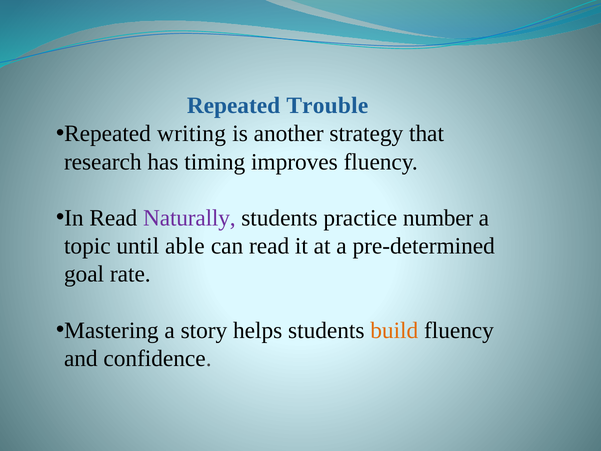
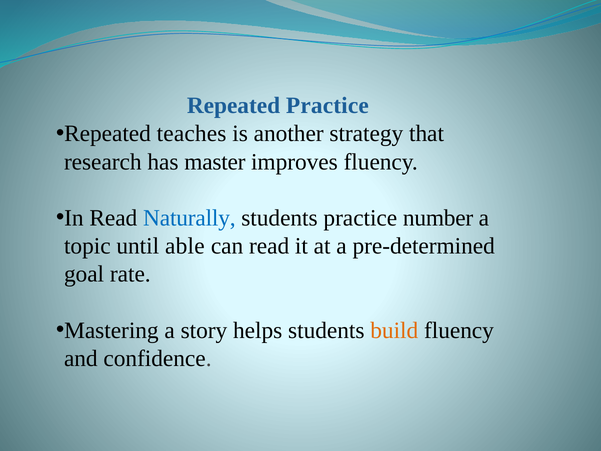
Repeated Trouble: Trouble -> Practice
writing: writing -> teaches
timing: timing -> master
Naturally colour: purple -> blue
